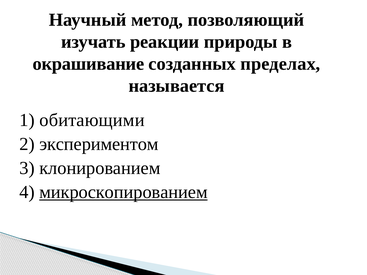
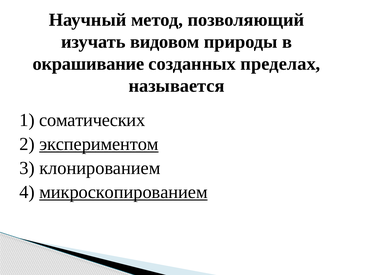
реакции: реакции -> видовом
обитающими: обитающими -> соматических
экспериментом underline: none -> present
